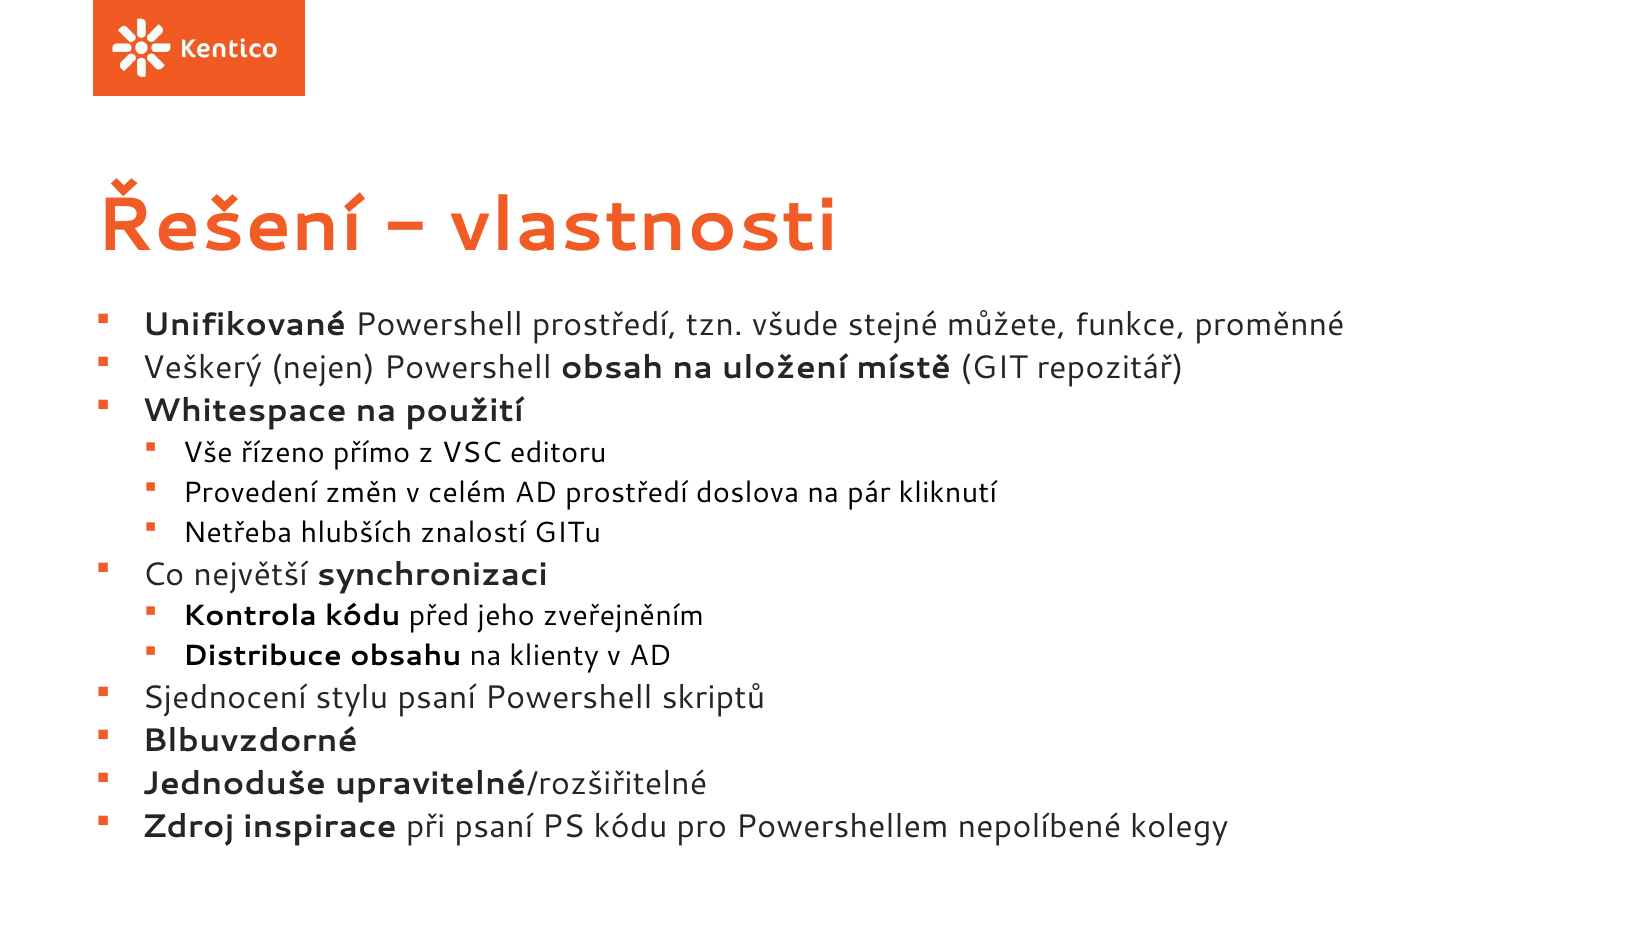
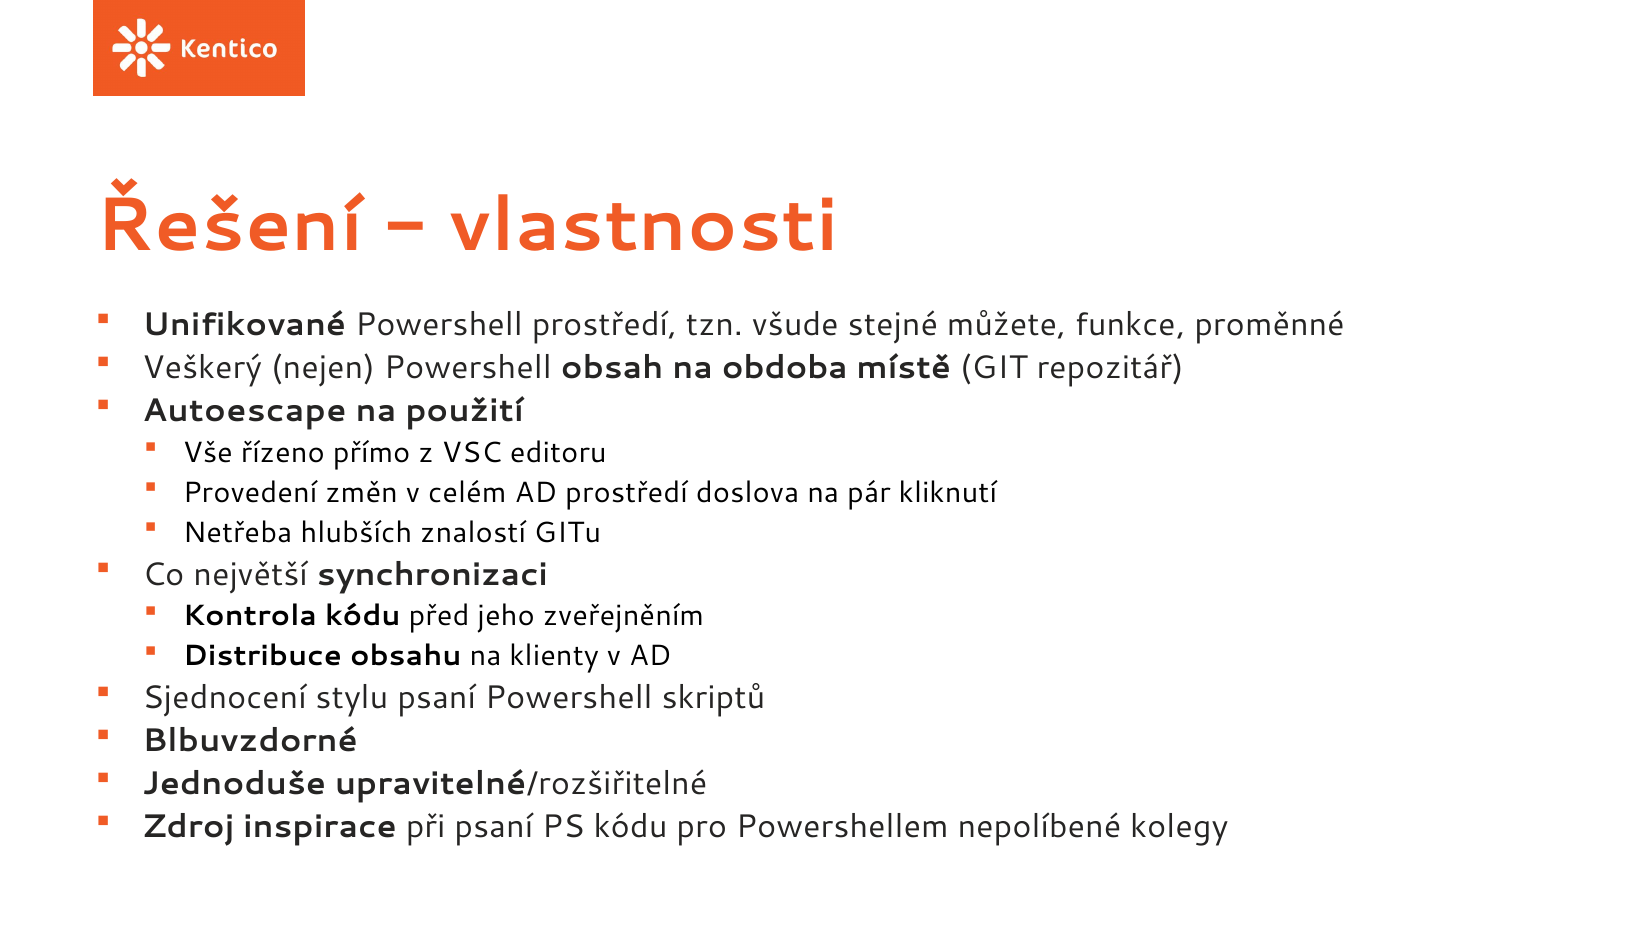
uložení: uložení -> obdoba
Whitespace: Whitespace -> Autoescape
